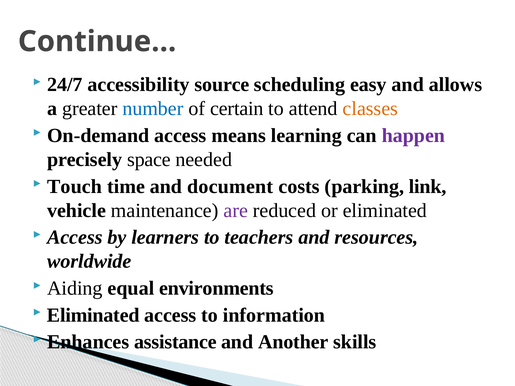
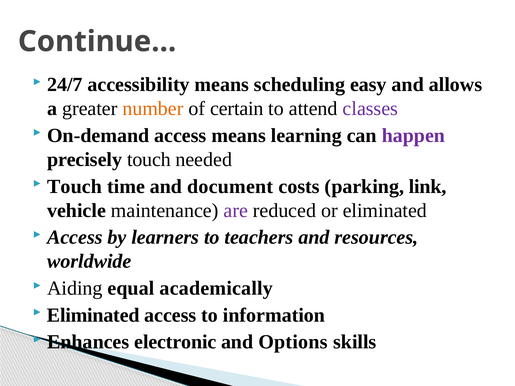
accessibility source: source -> means
number colour: blue -> orange
classes colour: orange -> purple
precisely space: space -> touch
environments: environments -> academically
assistance: assistance -> electronic
Another: Another -> Options
